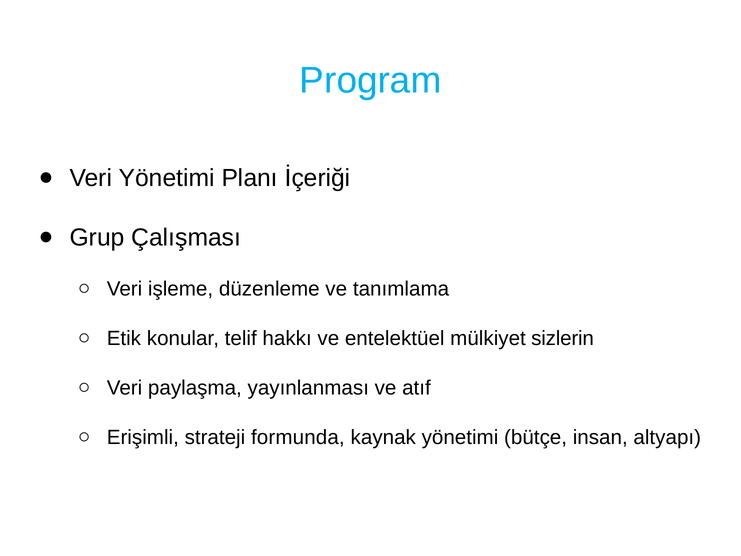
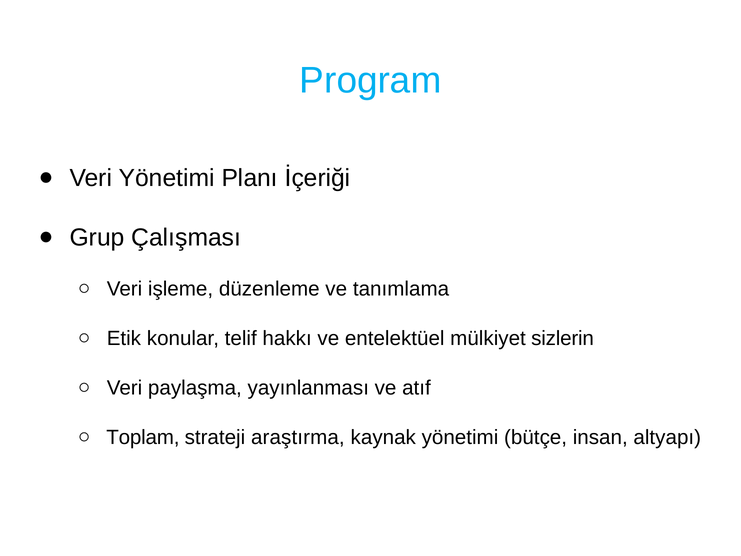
Erişimli: Erişimli -> Toplam
formunda: formunda -> araştırma
